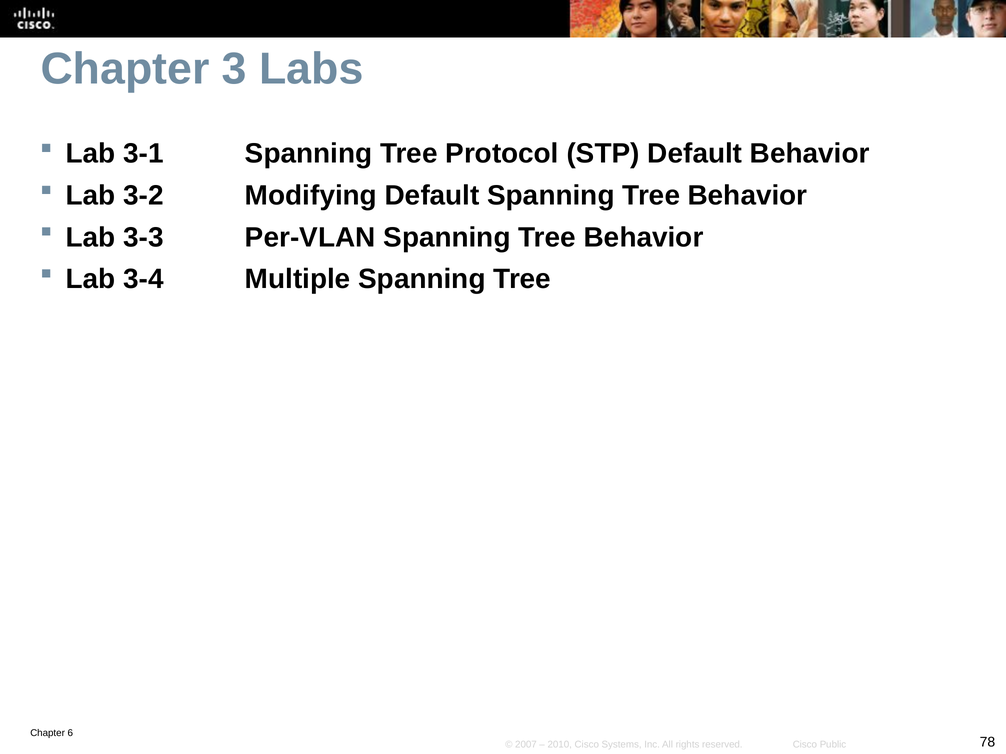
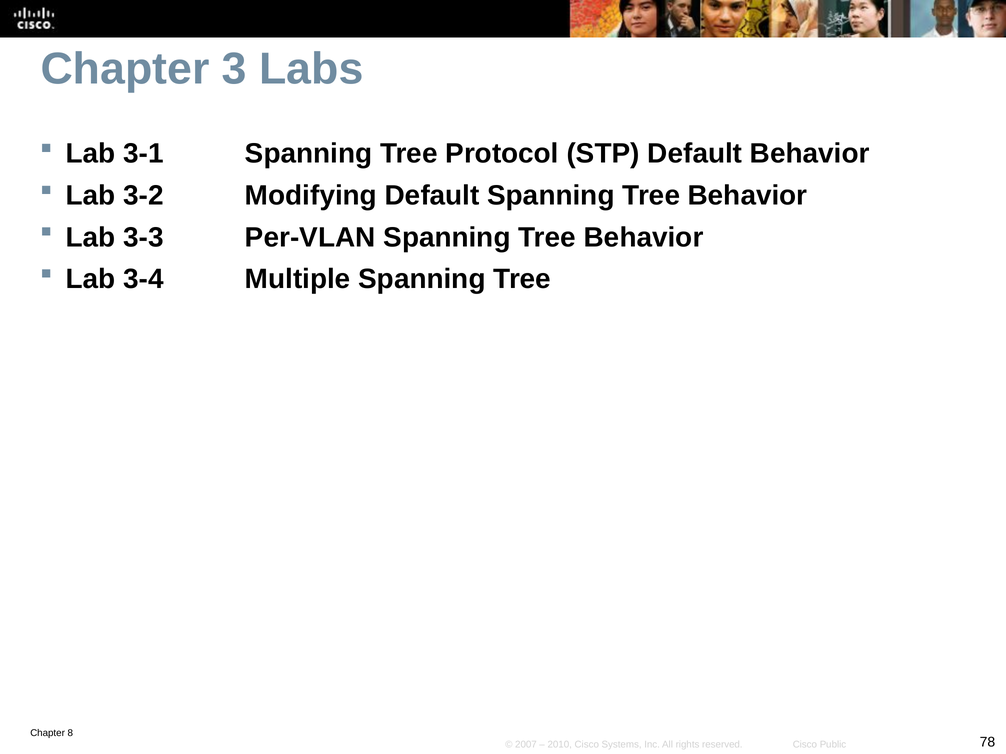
6: 6 -> 8
